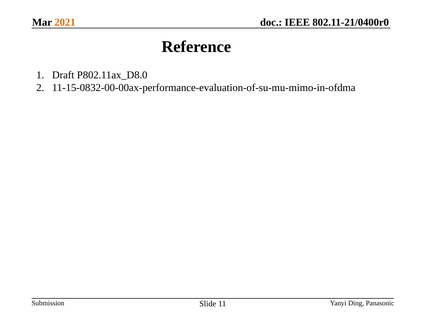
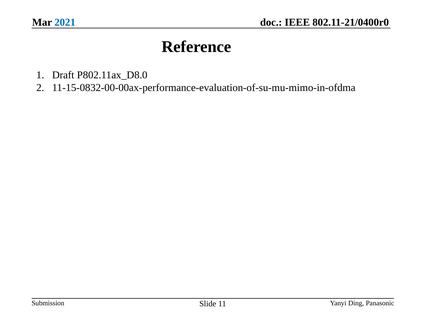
2021 colour: orange -> blue
